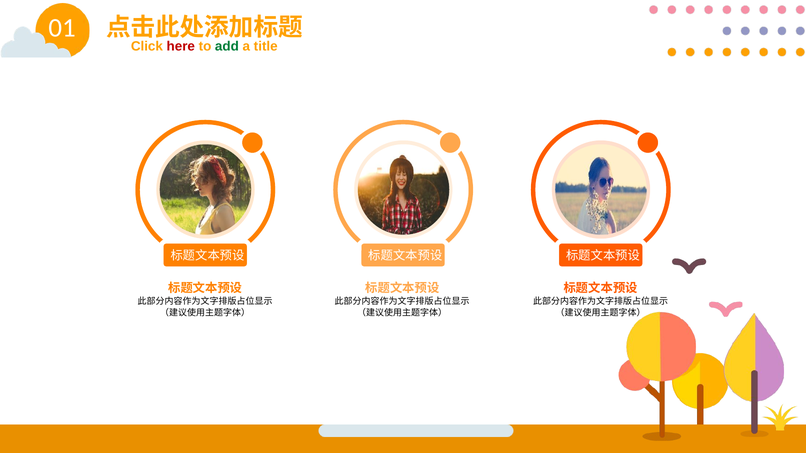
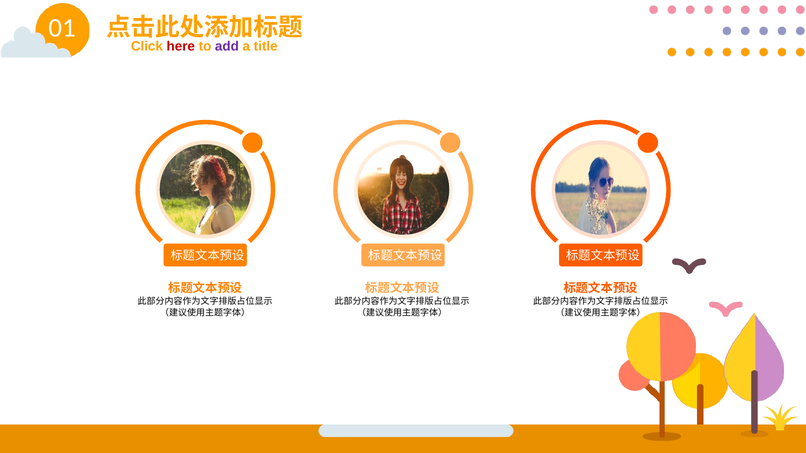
add colour: green -> purple
